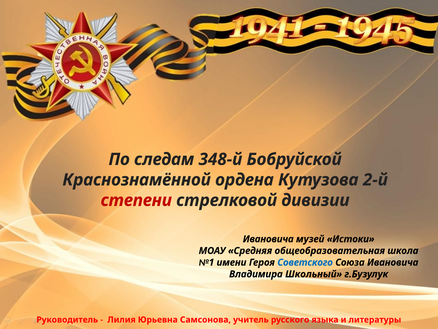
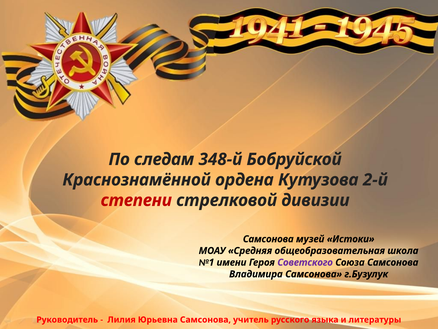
Ивановича at (268, 239): Ивановича -> Самсонова
Советского colour: blue -> purple
Союза Ивановича: Ивановича -> Самсонова
Владимира Школьный: Школьный -> Самсонова
